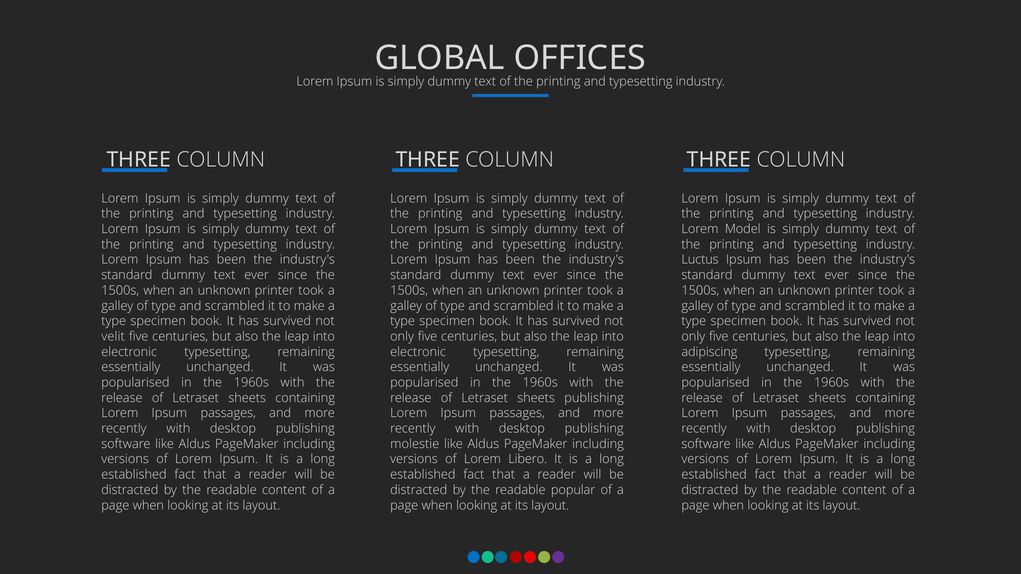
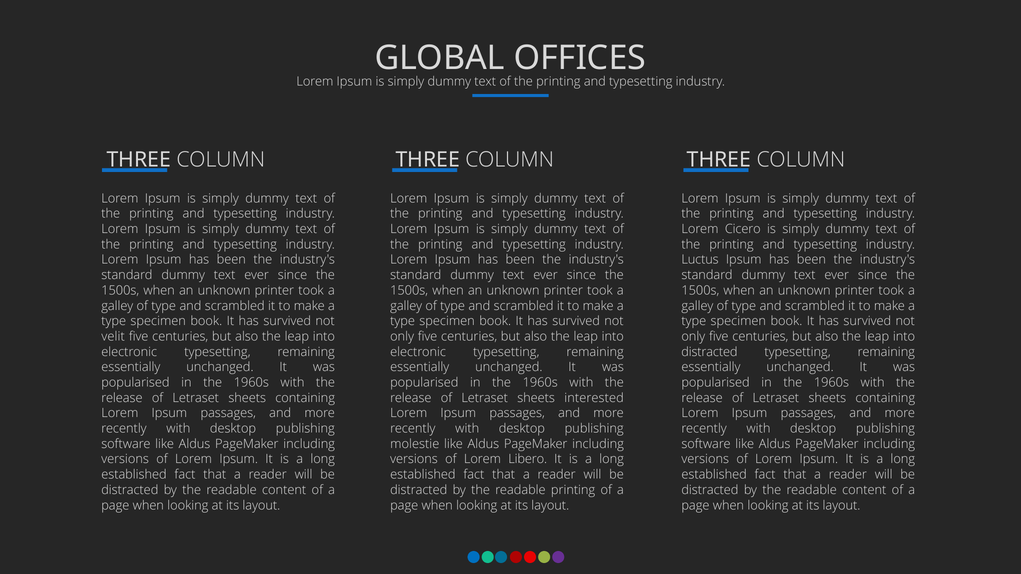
Model: Model -> Cicero
adipiscing at (709, 352): adipiscing -> distracted
sheets publishing: publishing -> interested
readable popular: popular -> printing
